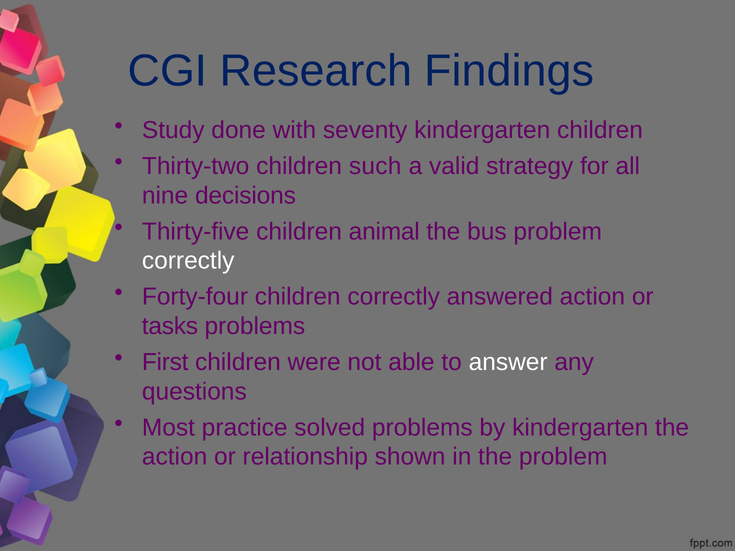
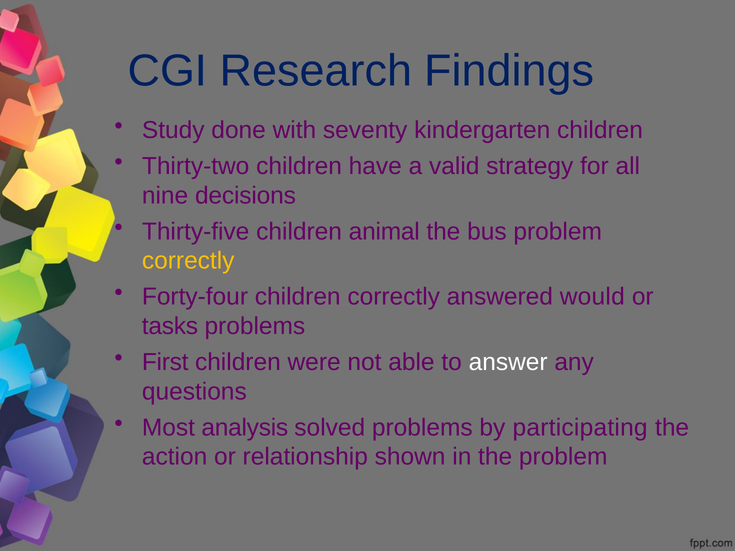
such: such -> have
correctly at (188, 261) colour: white -> yellow
answered action: action -> would
practice: practice -> analysis
by kindergarten: kindergarten -> participating
